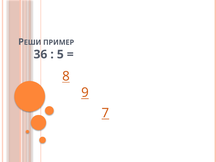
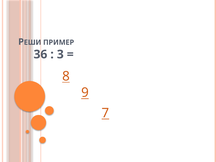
5: 5 -> 3
